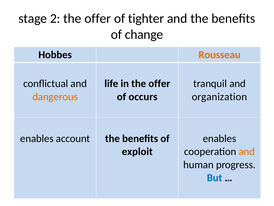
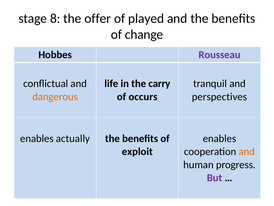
2: 2 -> 8
tighter: tighter -> played
Rousseau colour: orange -> purple
in the offer: offer -> carry
organization: organization -> perspectives
account: account -> actually
But colour: blue -> purple
